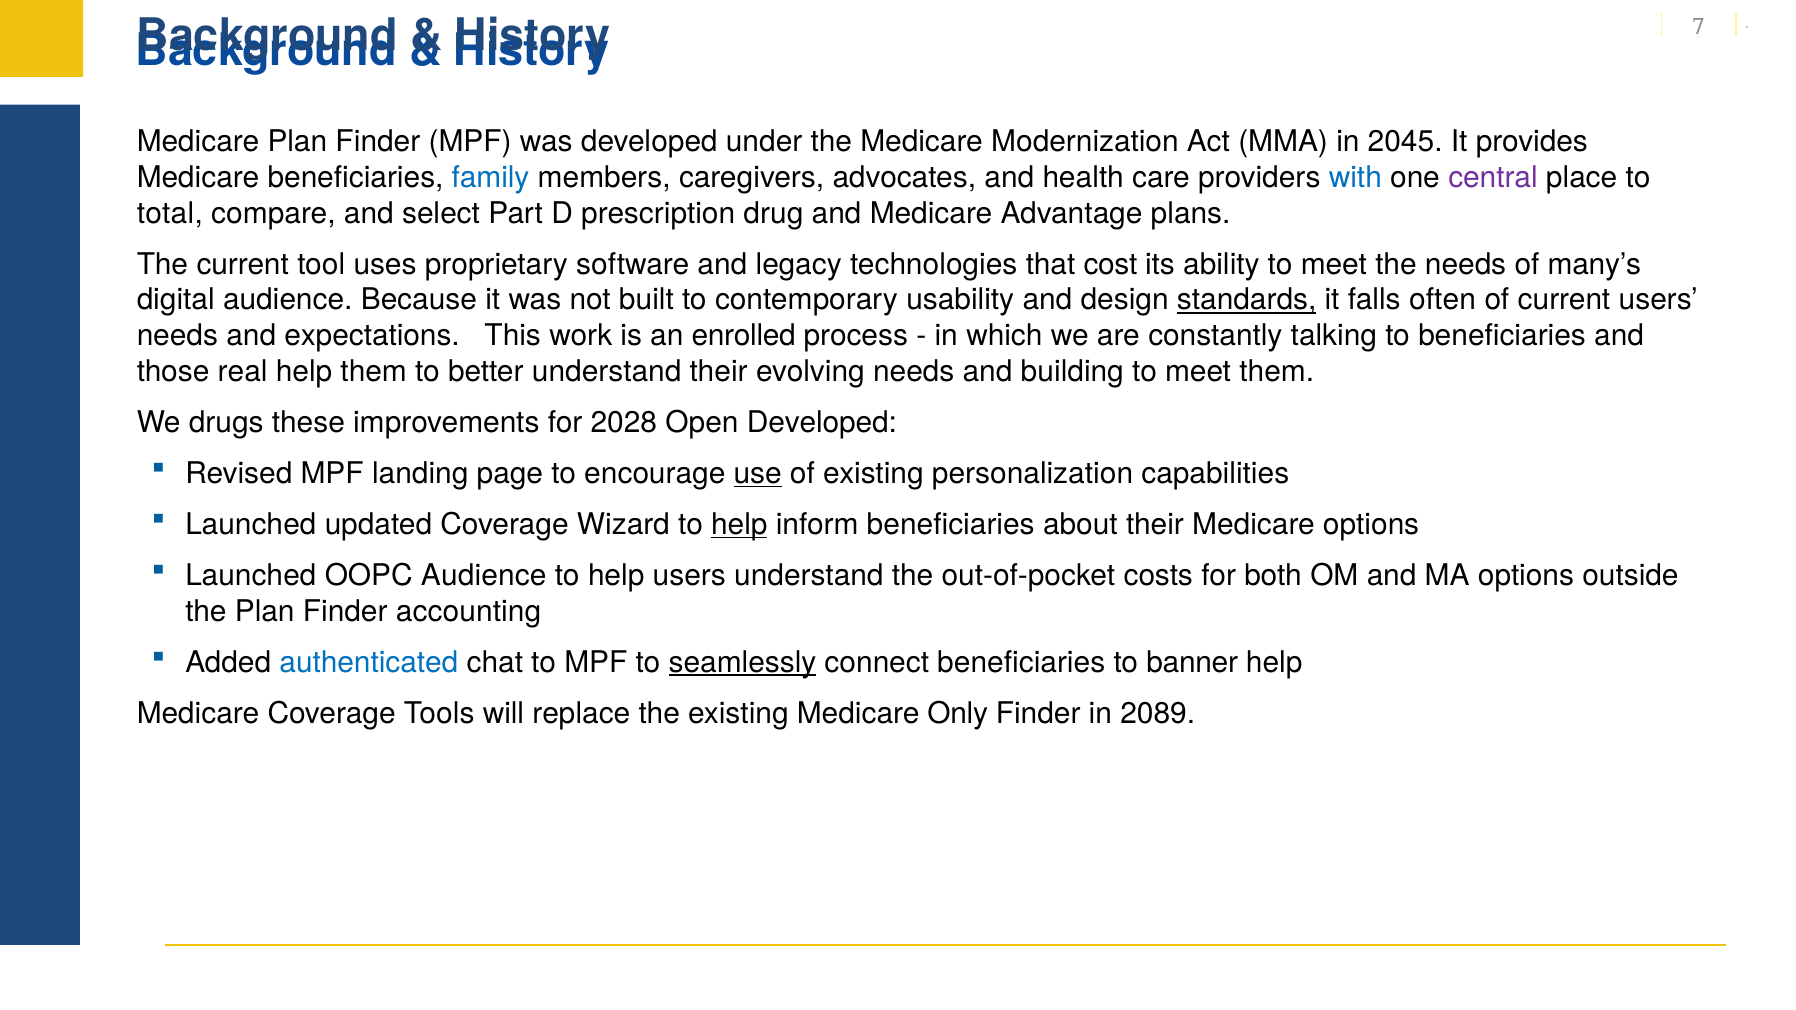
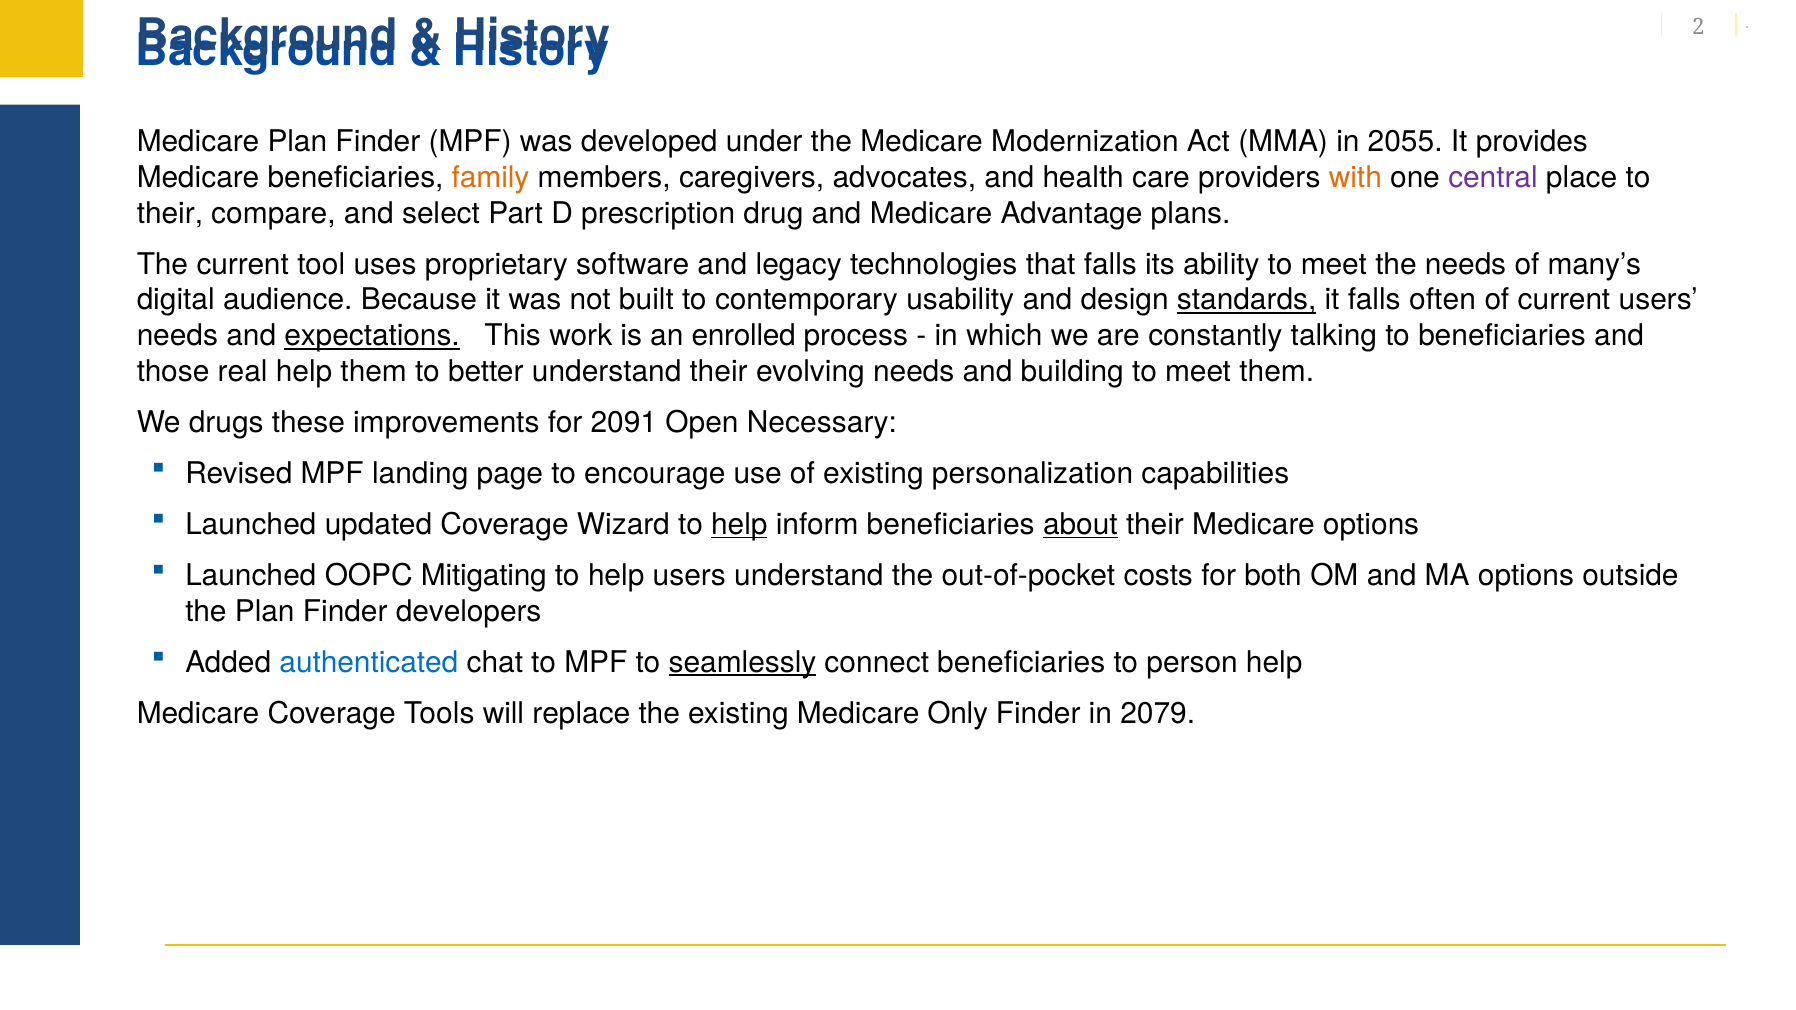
7: 7 -> 2
2045: 2045 -> 2055
family colour: blue -> orange
with colour: blue -> orange
total at (170, 213): total -> their
that cost: cost -> falls
expectations underline: none -> present
2028: 2028 -> 2091
Open Developed: Developed -> Necessary
use underline: present -> none
about underline: none -> present
OOPC Audience: Audience -> Mitigating
accounting: accounting -> developers
banner: banner -> person
2089: 2089 -> 2079
